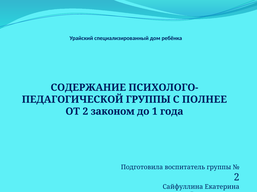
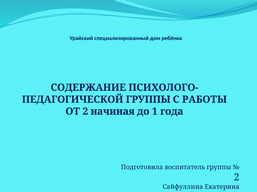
ПОЛНЕЕ: ПОЛНЕЕ -> РАБОТЫ
законом: законом -> начиная
